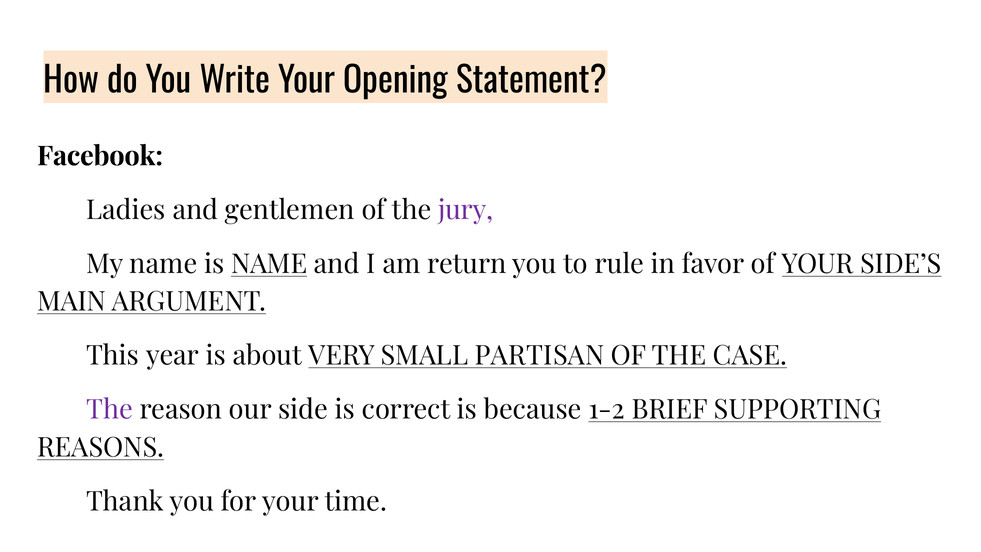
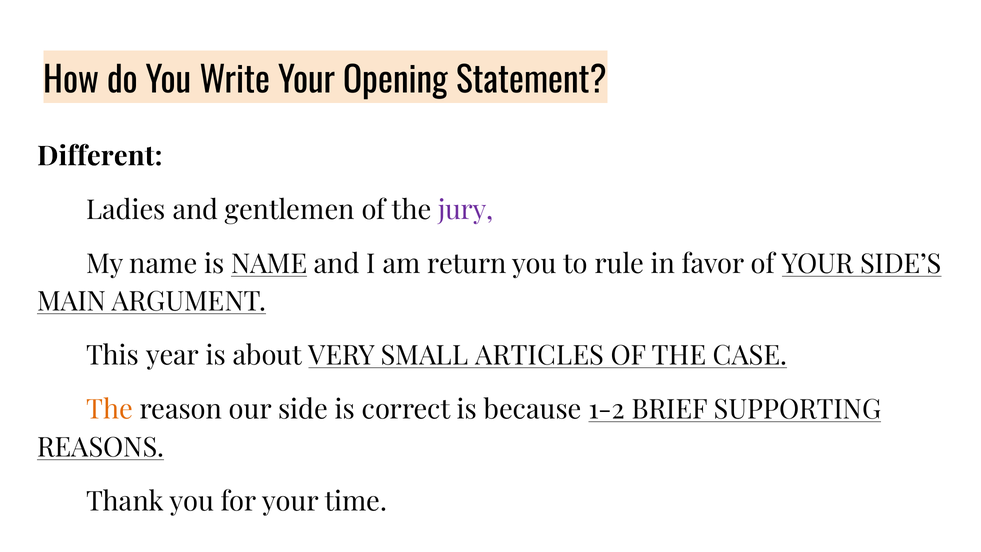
Facebook: Facebook -> Different
PARTISAN: PARTISAN -> ARTICLES
The at (110, 410) colour: purple -> orange
